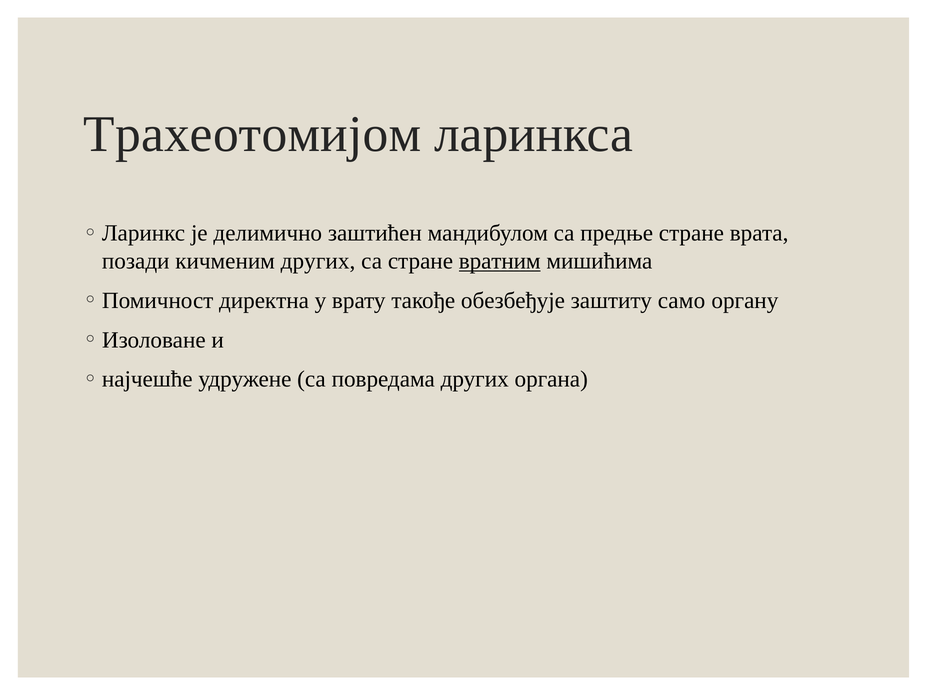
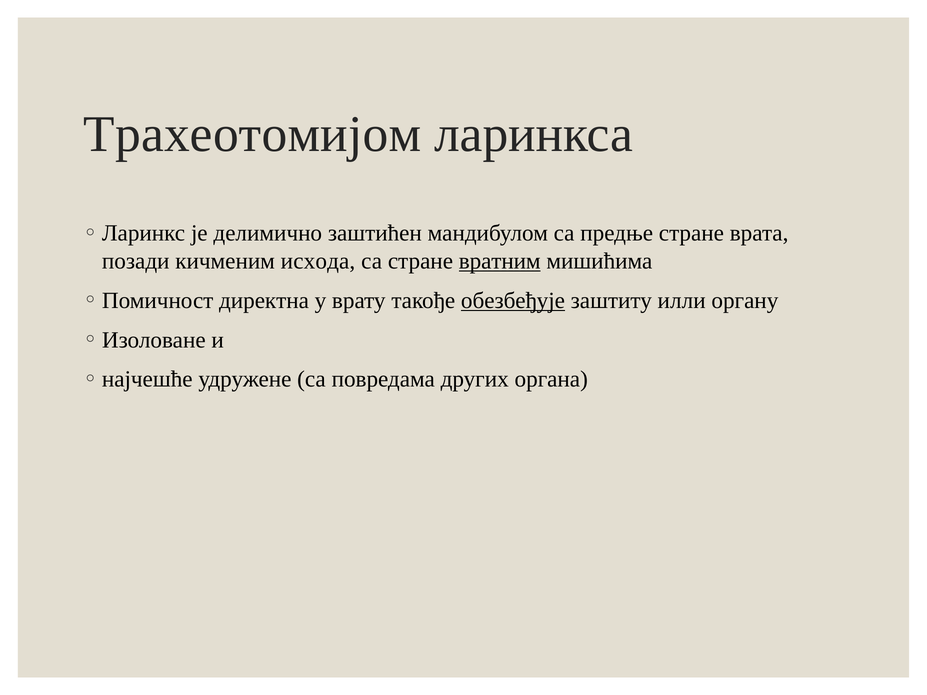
кичменим других: других -> исхода
обезбеђује underline: none -> present
само: само -> илли
